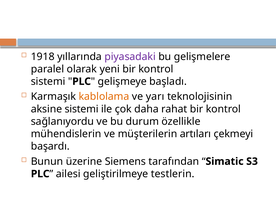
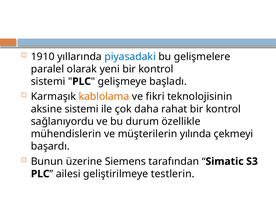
1918: 1918 -> 1910
piyasadaki colour: purple -> blue
yarı: yarı -> fikri
artıları: artıları -> yılında
